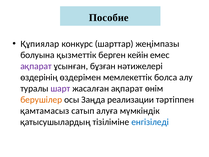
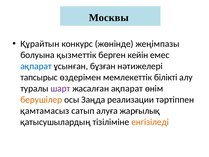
Пособие: Пособие -> Москвы
Құпиялар: Құпиялар -> Құрайтын
шарттар: шарттар -> жөнінде
ақпарат at (36, 66) colour: purple -> blue
өздерінің: өздерінің -> тапсырыс
болса: болса -> білікті
мүмкіндік: мүмкіндік -> жарғылық
енгізіледі colour: blue -> orange
